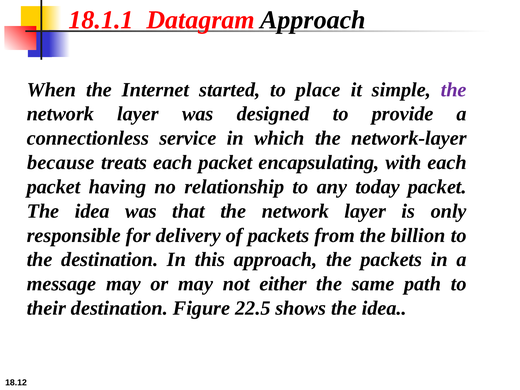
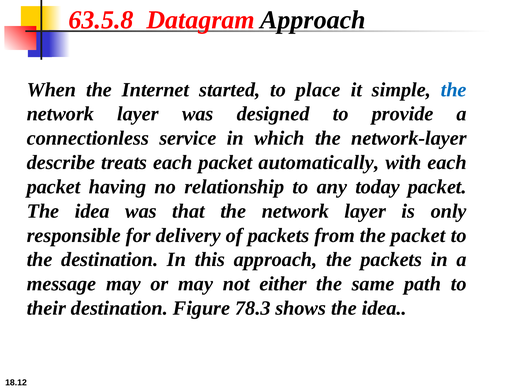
18.1.1: 18.1.1 -> 63.5.8
the at (454, 90) colour: purple -> blue
because: because -> describe
encapsulating: encapsulating -> automatically
the billion: billion -> packet
22.5: 22.5 -> 78.3
